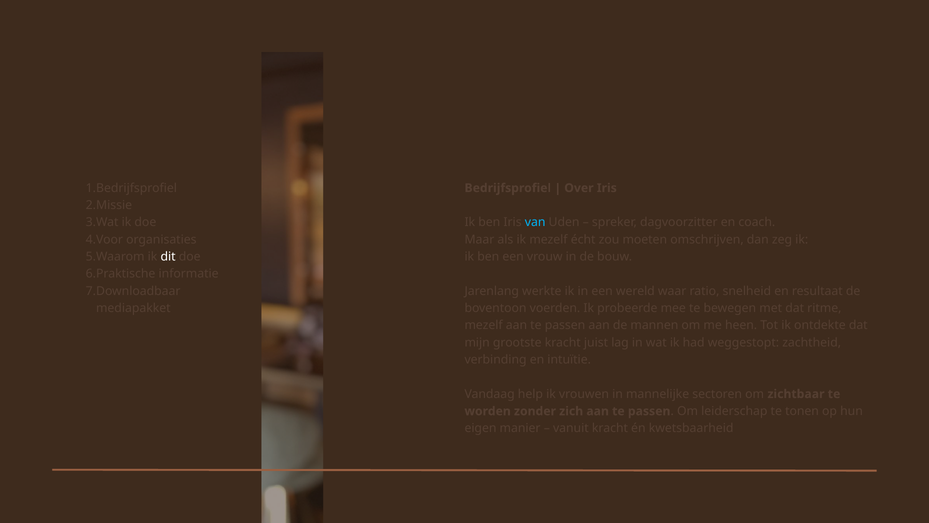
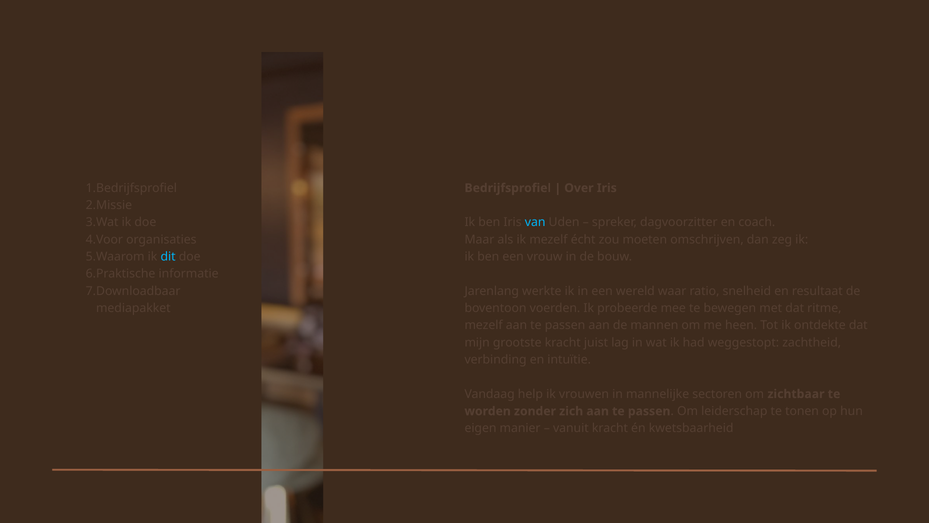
dit colour: white -> light blue
